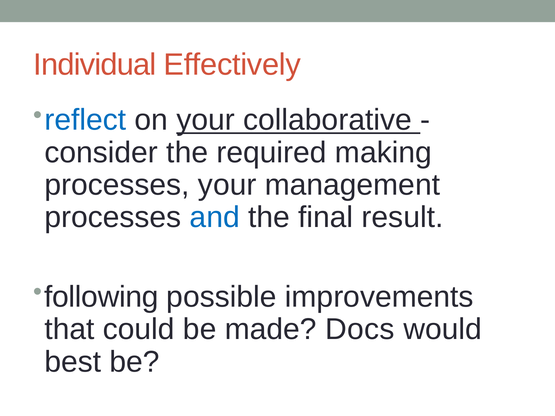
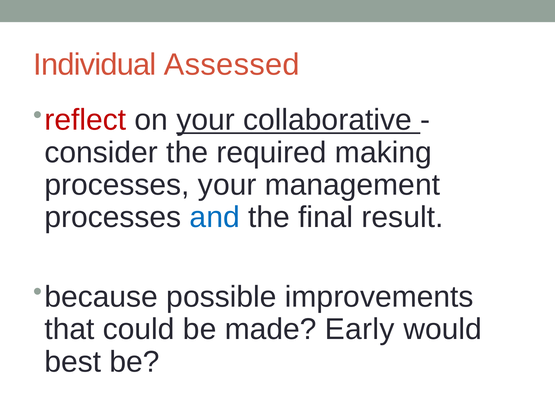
Effectively: Effectively -> Assessed
reflect colour: blue -> red
following: following -> because
Docs: Docs -> Early
